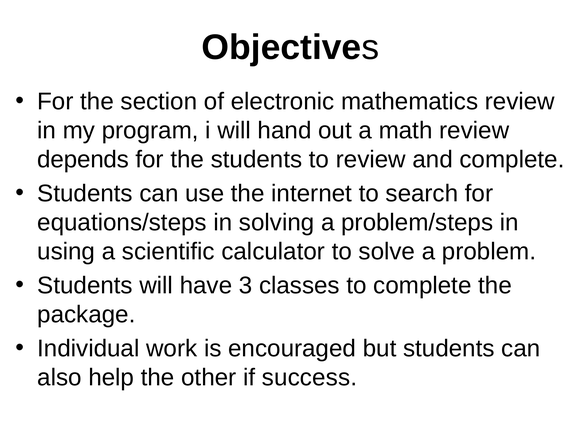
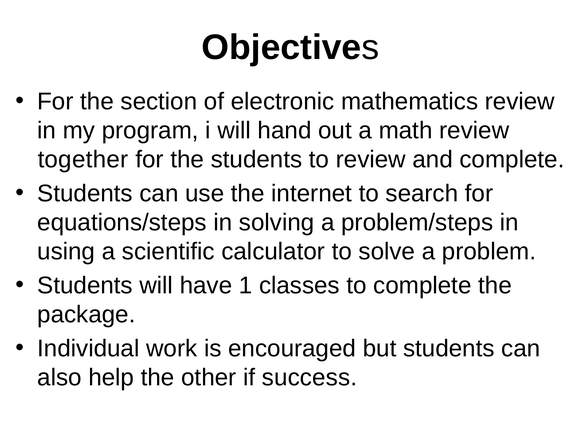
depends: depends -> together
3: 3 -> 1
